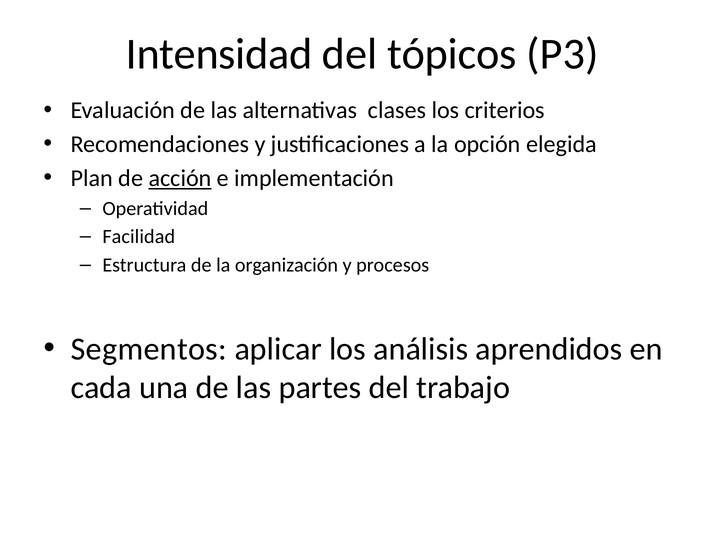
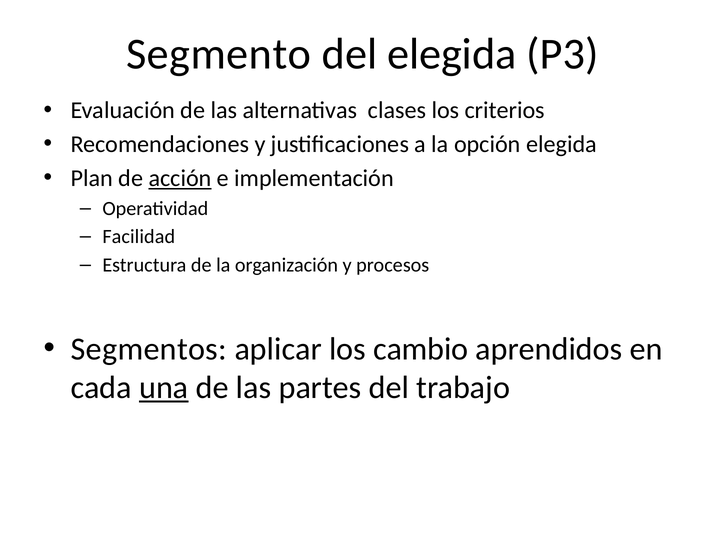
Intensidad: Intensidad -> Segmento
del tópicos: tópicos -> elegida
análisis: análisis -> cambio
una underline: none -> present
